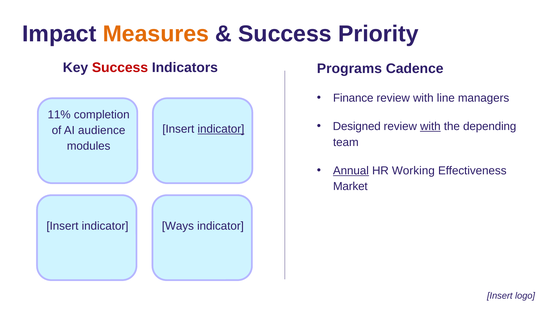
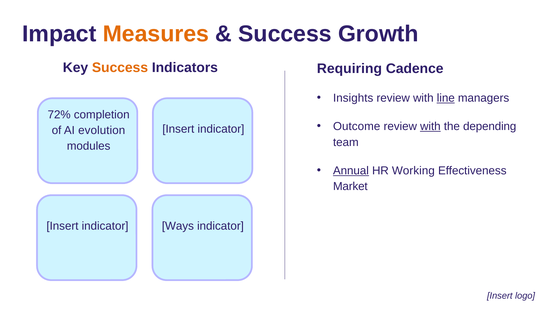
Priority: Priority -> Growth
Success at (120, 68) colour: red -> orange
Programs: Programs -> Requiring
Finance: Finance -> Insights
line underline: none -> present
11%: 11% -> 72%
Designed: Designed -> Outcome
indicator at (221, 129) underline: present -> none
audience: audience -> evolution
